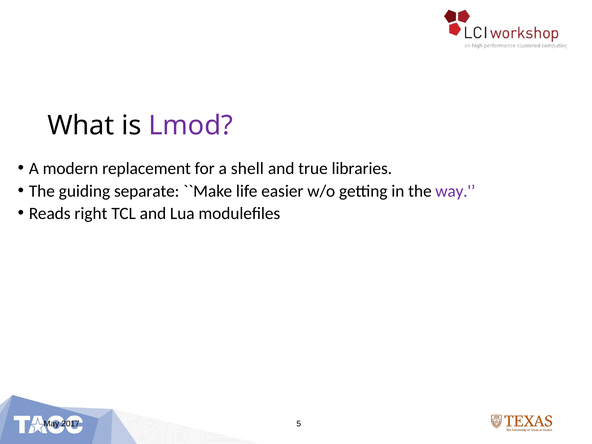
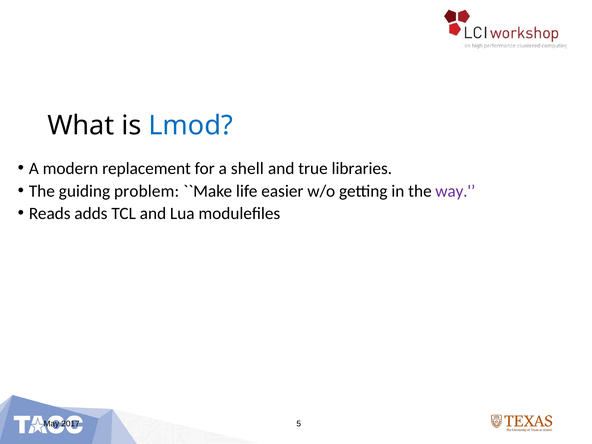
Lmod colour: purple -> blue
separate: separate -> problem
right: right -> adds
